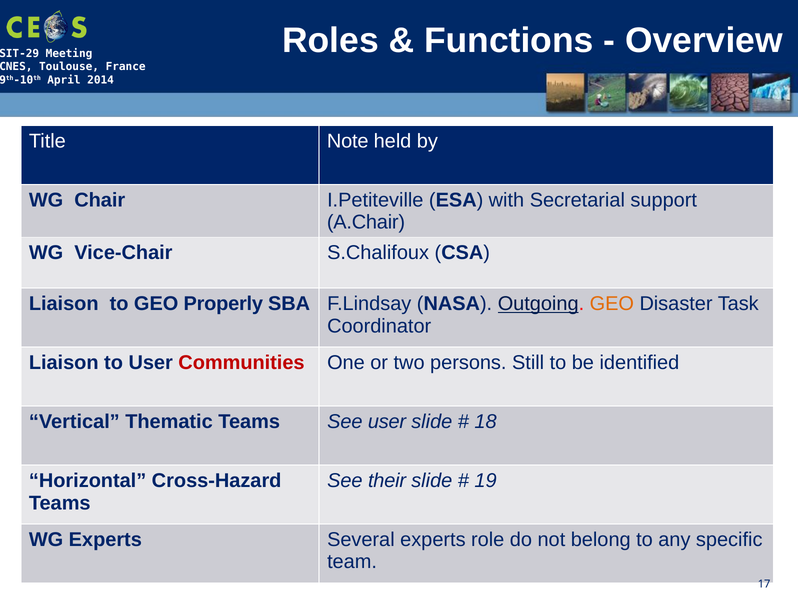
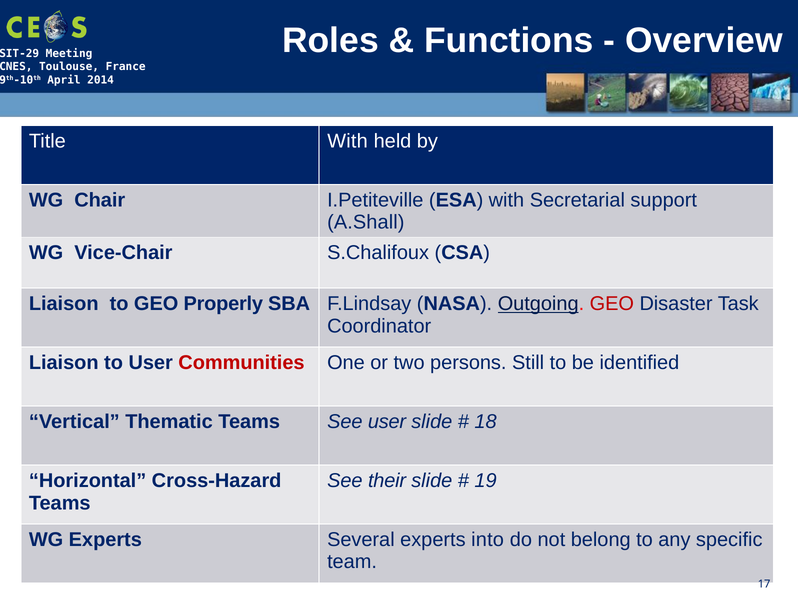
Title Note: Note -> With
A.Chair: A.Chair -> A.Shall
GEO at (612, 304) colour: orange -> red
role: role -> into
